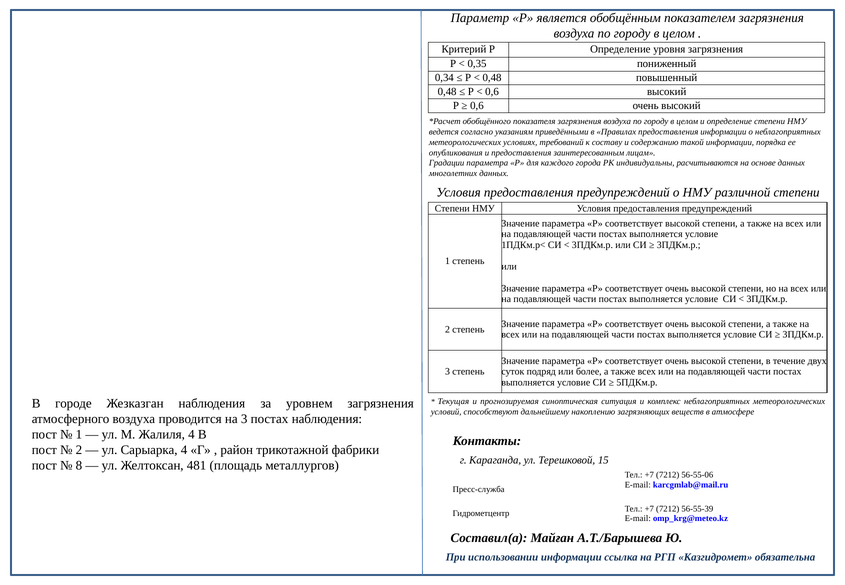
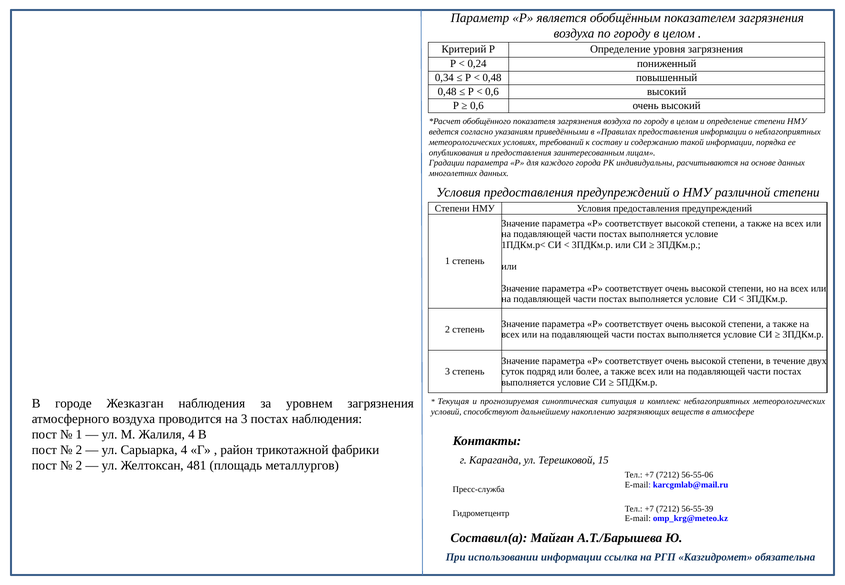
0,35: 0,35 -> 0,24
8 at (79, 466): 8 -> 2
